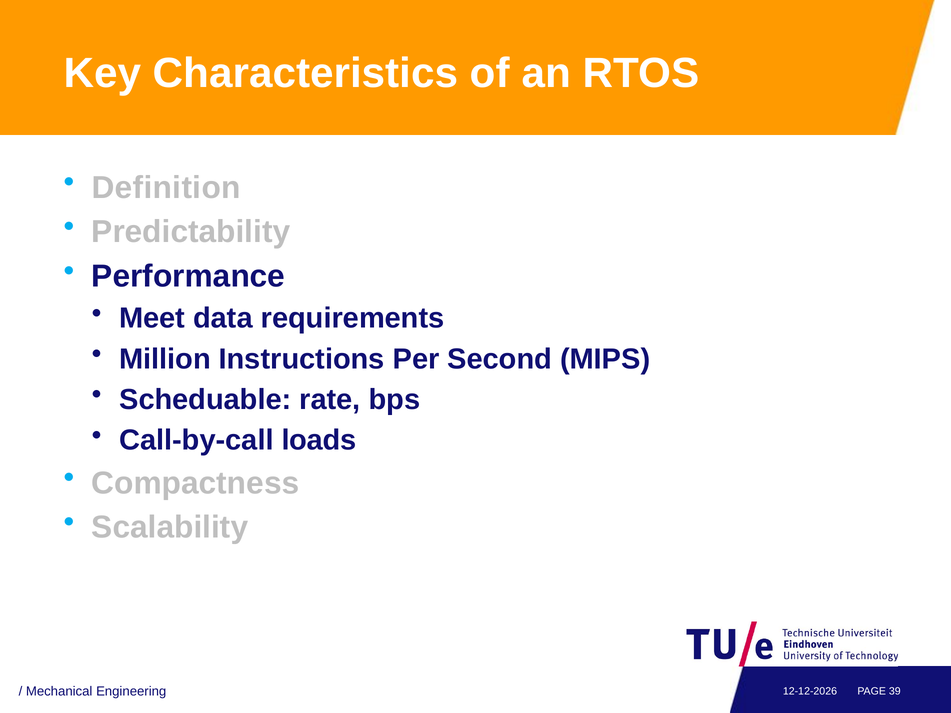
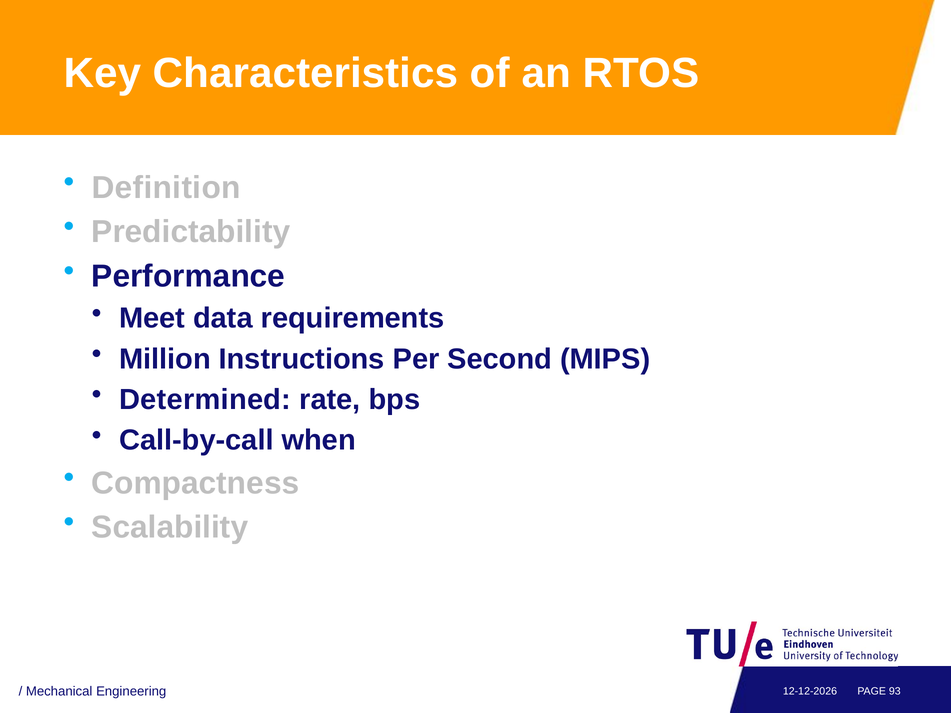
Scheduable: Scheduable -> Determined
loads: loads -> when
39: 39 -> 93
